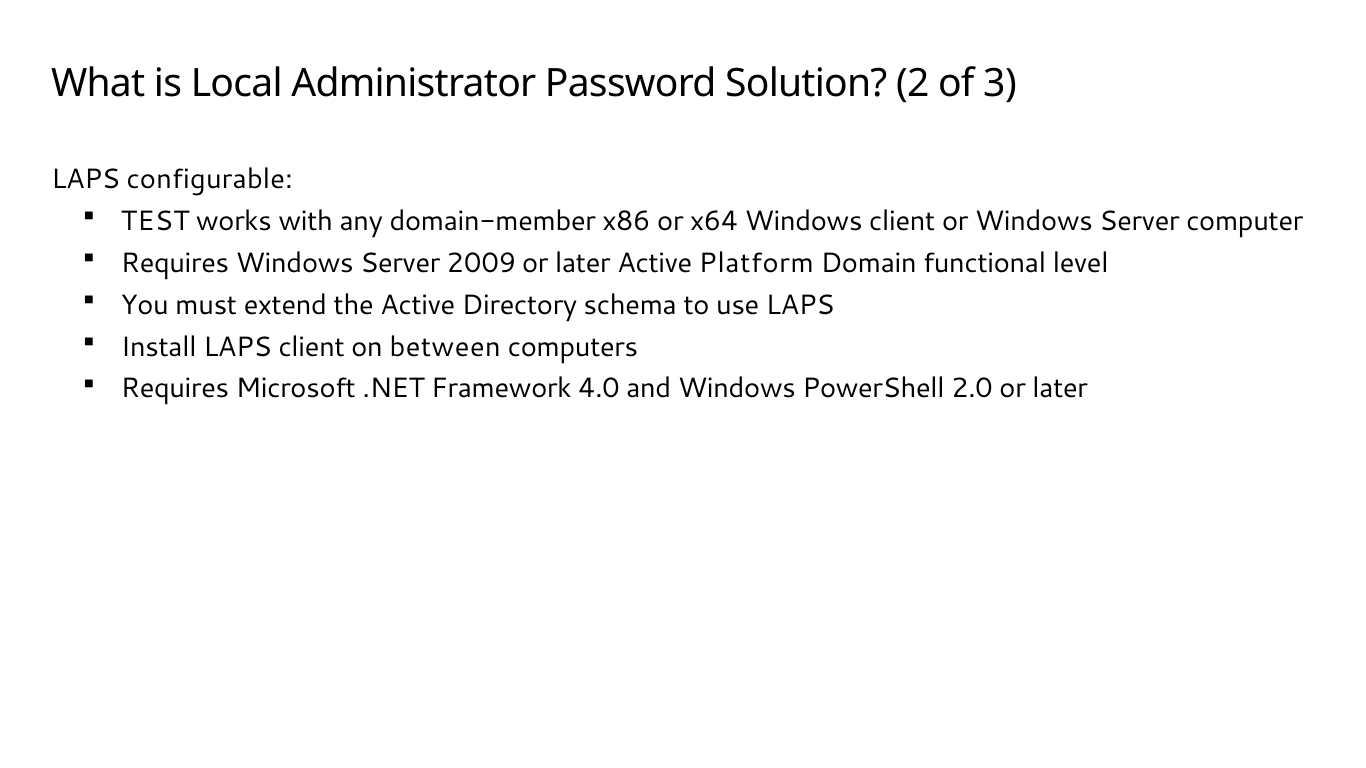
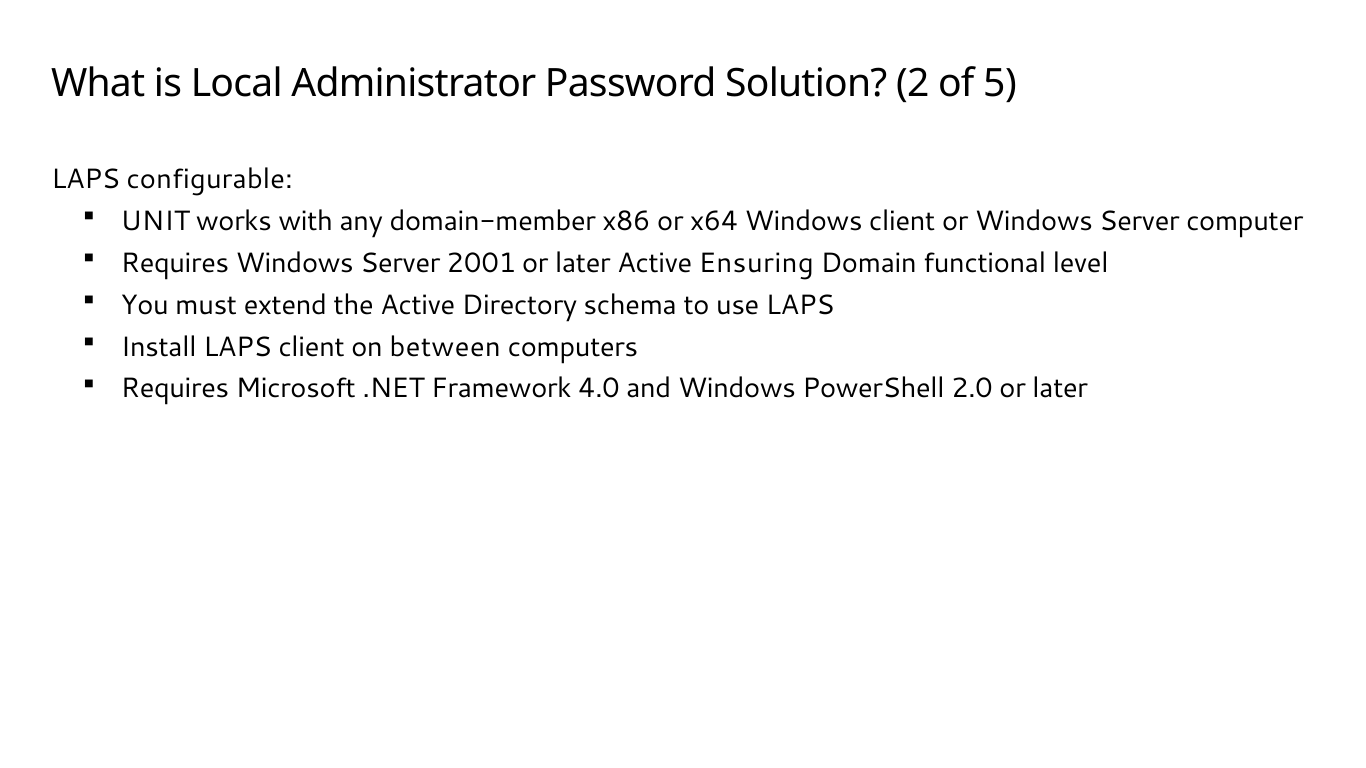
3: 3 -> 5
TEST: TEST -> UNIT
2009: 2009 -> 2001
Platform: Platform -> Ensuring
